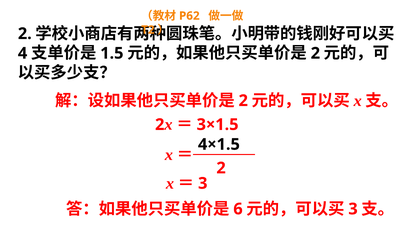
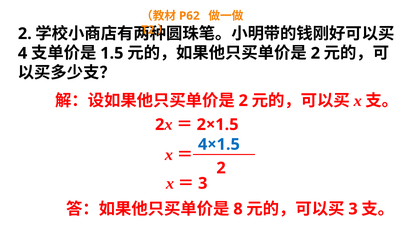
3×1.5: 3×1.5 -> 2×1.5
4×1.5 colour: black -> blue
6: 6 -> 8
